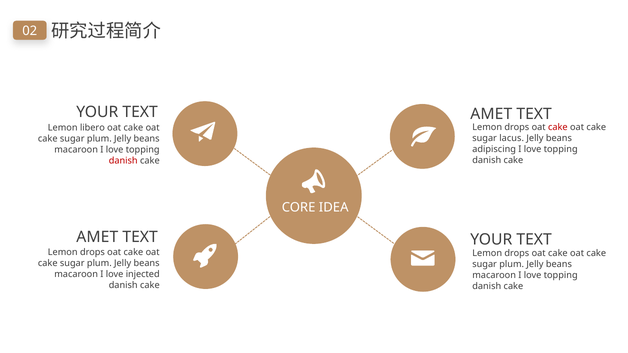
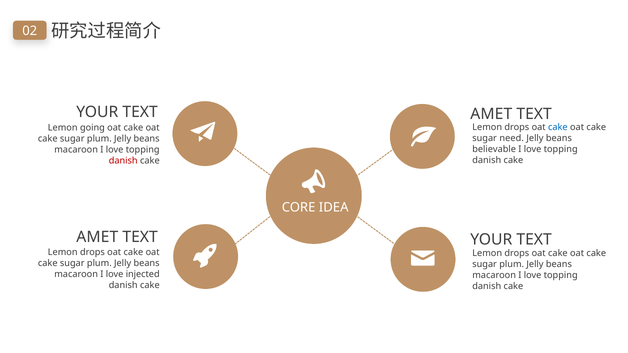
cake at (558, 127) colour: red -> blue
libero: libero -> going
lacus: lacus -> need
adipiscing: adipiscing -> believable
